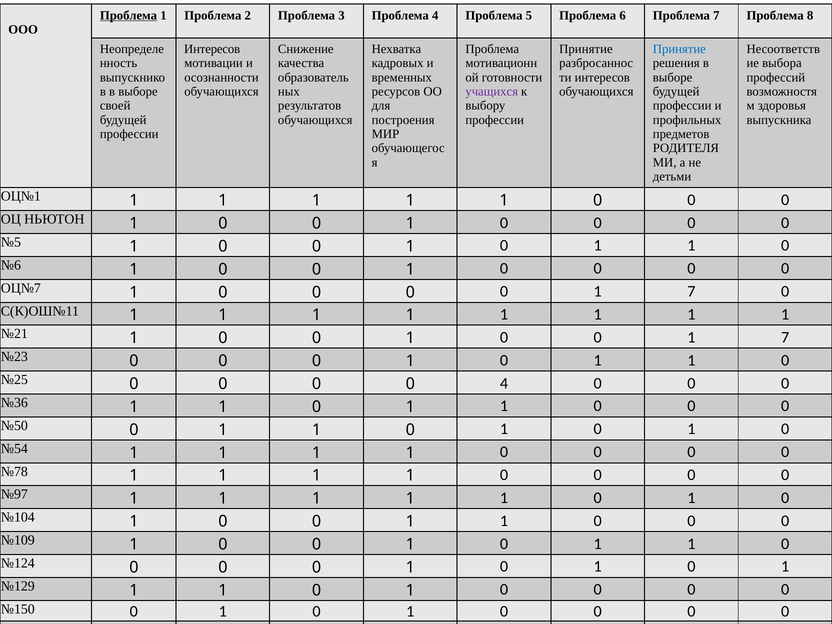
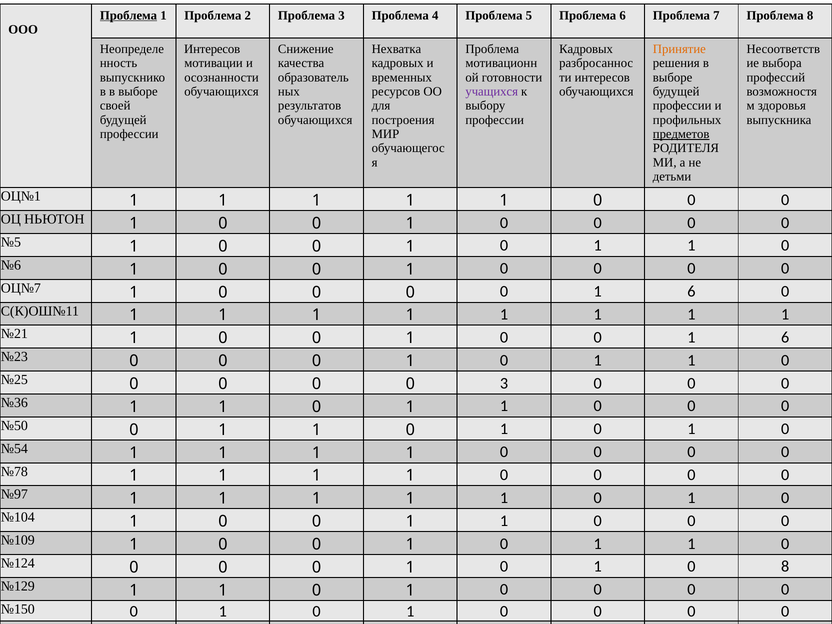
Принятие at (586, 49): Принятие -> Кадровых
Принятие at (679, 49) colour: blue -> orange
предметов underline: none -> present
7 at (691, 291): 7 -> 6
7 at (785, 337): 7 -> 6
0 4: 4 -> 3
1 at (785, 567): 1 -> 8
